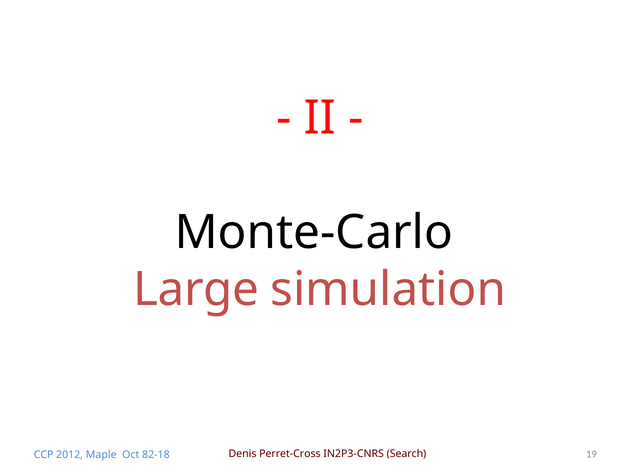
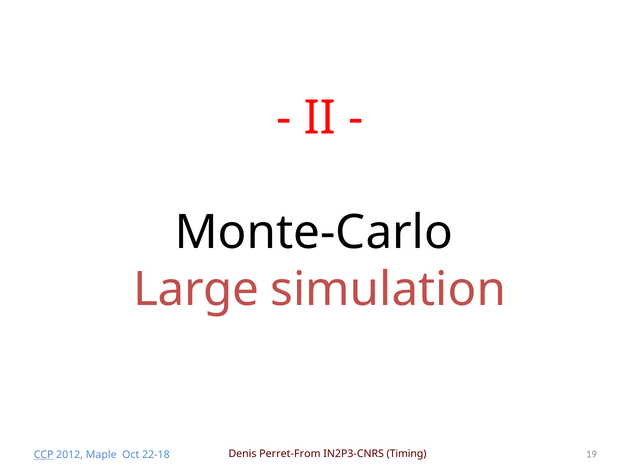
Perret-Cross: Perret-Cross -> Perret-From
Search: Search -> Timing
CCP underline: none -> present
82-18: 82-18 -> 22-18
